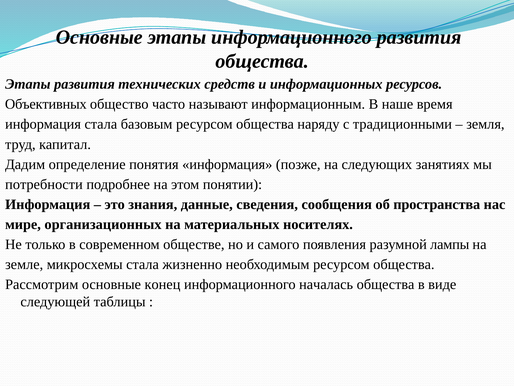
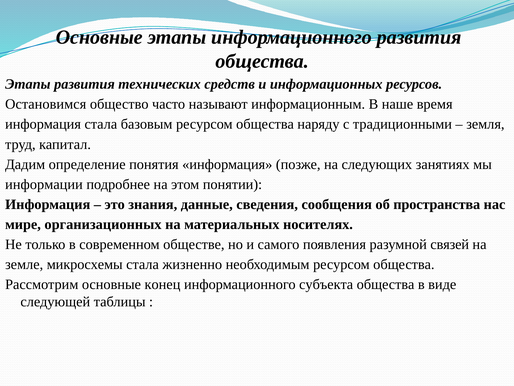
Объективных: Объективных -> Остановимся
потребности: потребности -> информации
лампы: лампы -> связей
началась: началась -> субъекта
